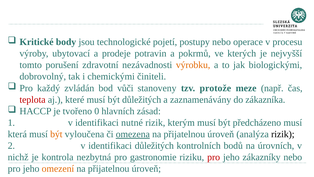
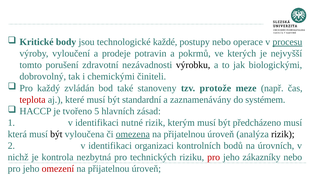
pojetí: pojetí -> každé
procesu underline: none -> present
ubytovací: ubytovací -> vyloučení
výrobku colour: orange -> black
vůči: vůči -> také
být důležitých: důležitých -> standardní
zákazníka: zákazníka -> systémem
0: 0 -> 5
být at (56, 134) colour: orange -> black
identifikaci důležitých: důležitých -> organizaci
gastronomie: gastronomie -> technických
omezení colour: orange -> red
